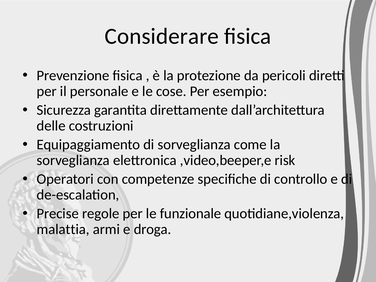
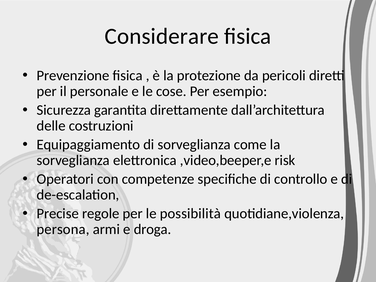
funzionale: funzionale -> possibilità
malattia: malattia -> persona
